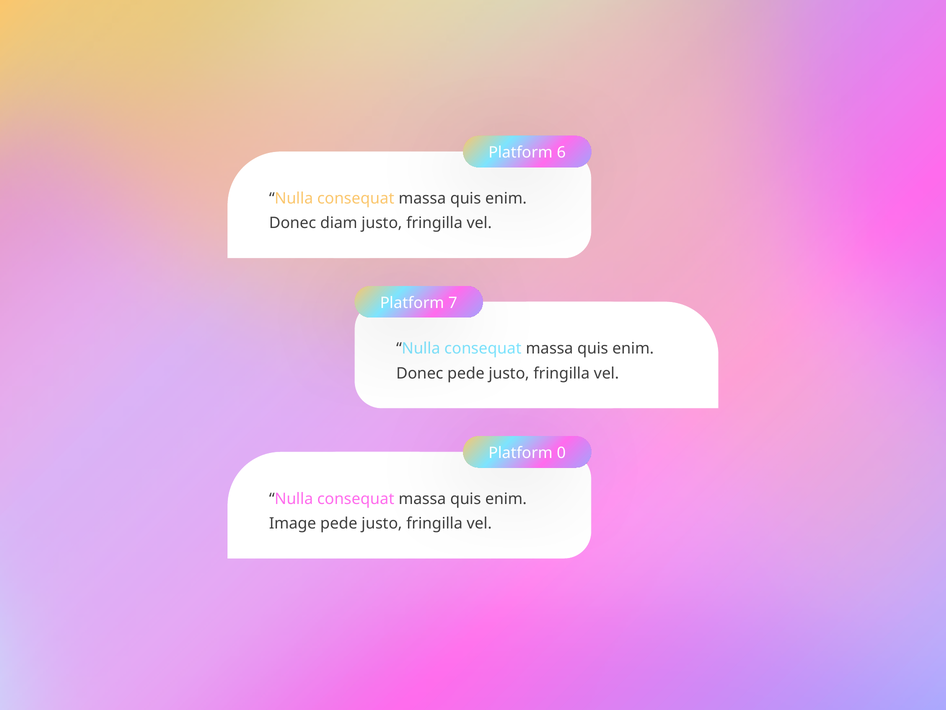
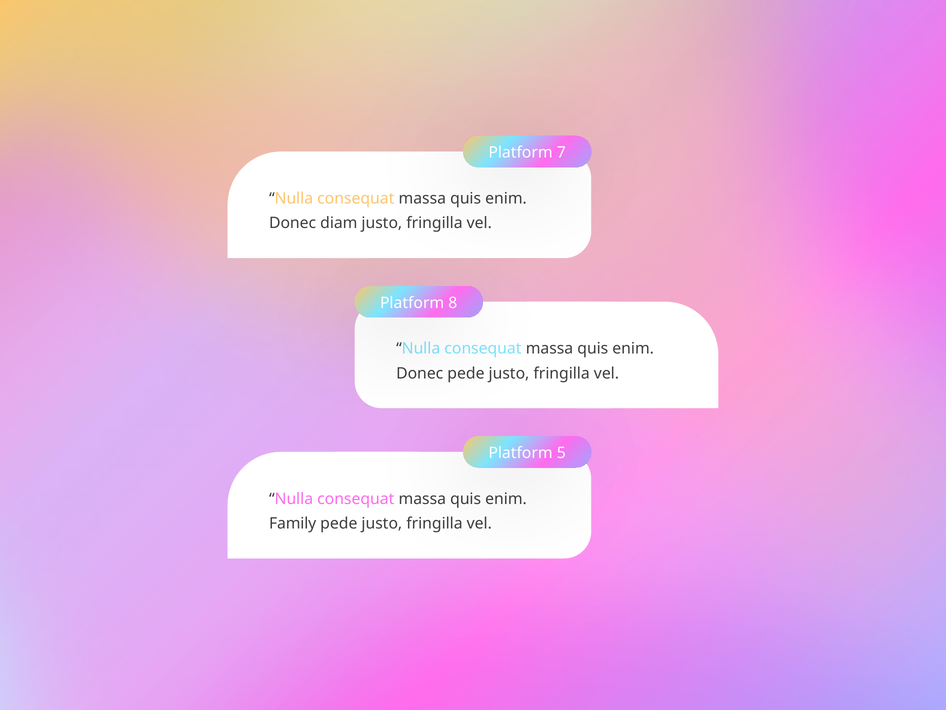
6: 6 -> 7
7: 7 -> 8
0: 0 -> 5
Image: Image -> Family
